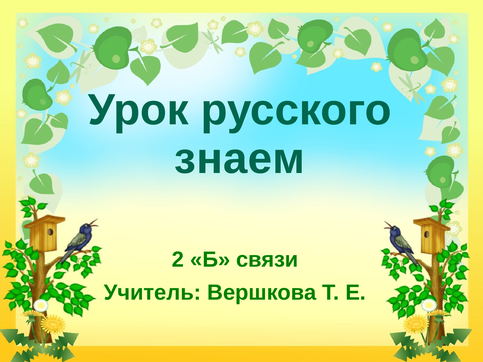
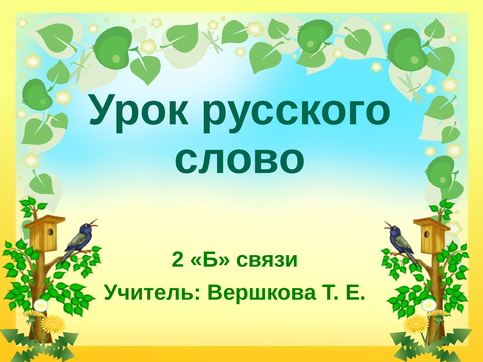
знаем: знаем -> слово
